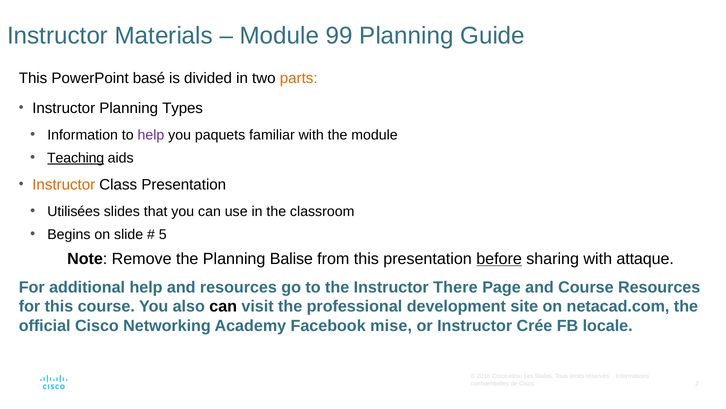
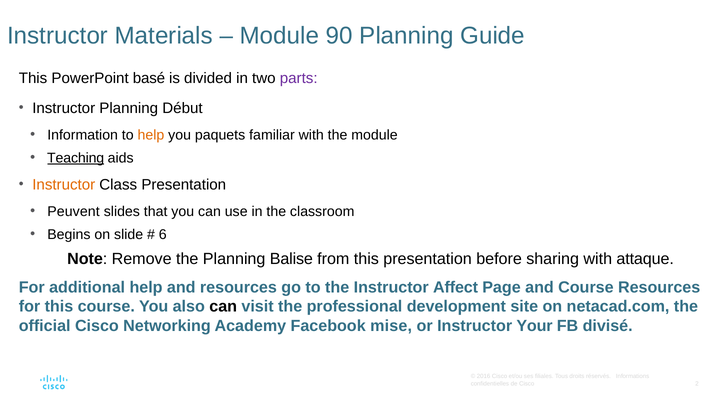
99: 99 -> 90
parts colour: orange -> purple
Types: Types -> Début
help at (151, 135) colour: purple -> orange
Utilisées: Utilisées -> Peuvent
5: 5 -> 6
before underline: present -> none
There: There -> Affect
Crée: Crée -> Your
locale: locale -> divisé
